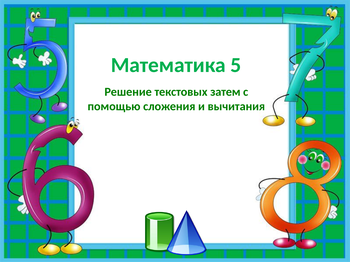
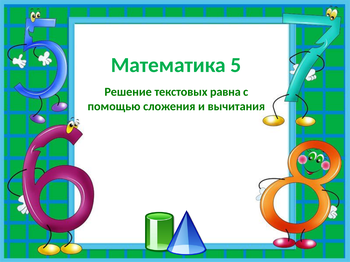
затем: затем -> равна
